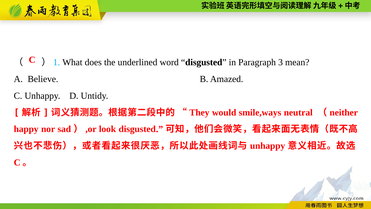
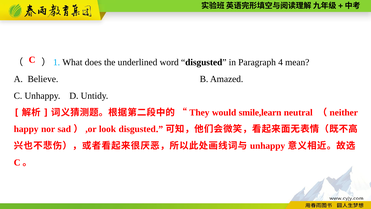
3: 3 -> 4
smile,ways: smile,ways -> smile,learn
